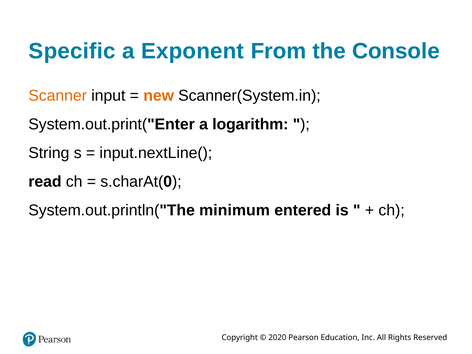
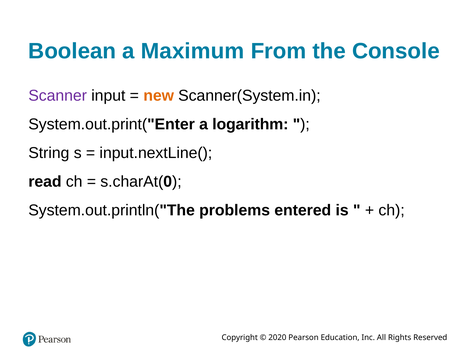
Specific: Specific -> Boolean
Exponent: Exponent -> Maximum
Scanner colour: orange -> purple
minimum: minimum -> problems
